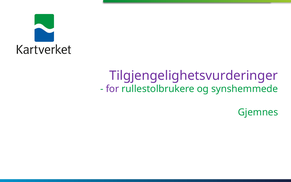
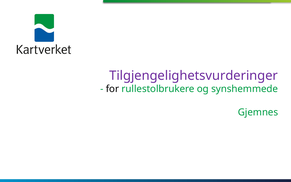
for colour: purple -> black
